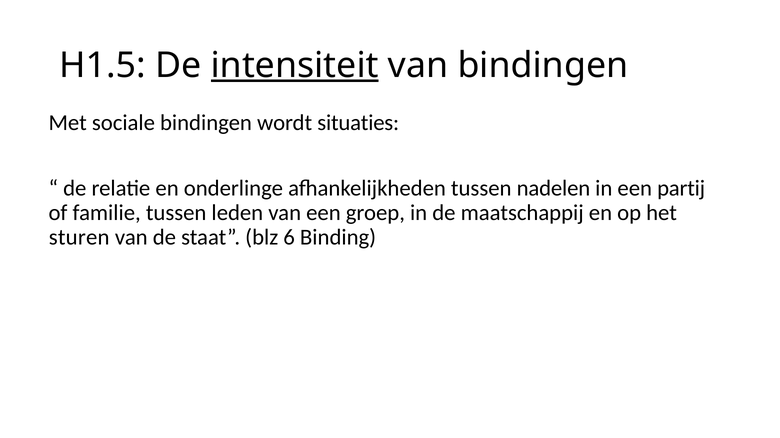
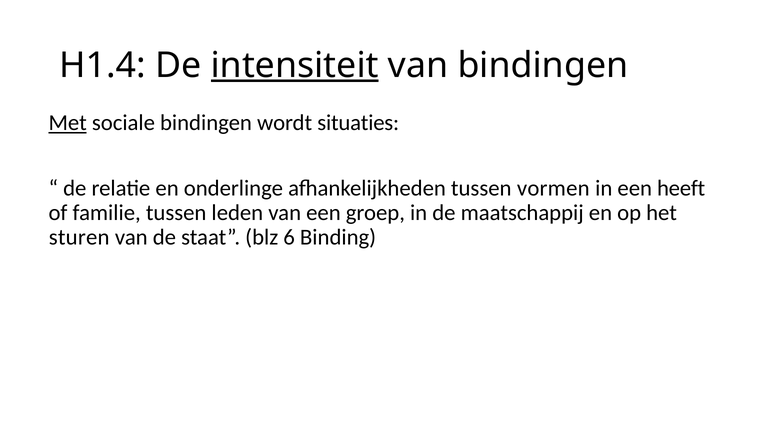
H1.5: H1.5 -> H1.4
Met underline: none -> present
nadelen: nadelen -> vormen
partij: partij -> heeft
